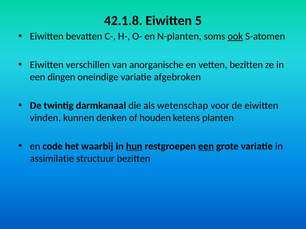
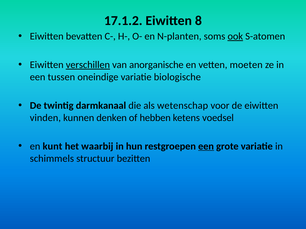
42.1.8: 42.1.8 -> 17.1.2
5: 5 -> 8
verschillen underline: none -> present
vetten bezitten: bezitten -> moeten
dingen: dingen -> tussen
afgebroken: afgebroken -> biologische
houden: houden -> hebben
planten: planten -> voedsel
code: code -> kunt
hun underline: present -> none
assimilatie: assimilatie -> schimmels
